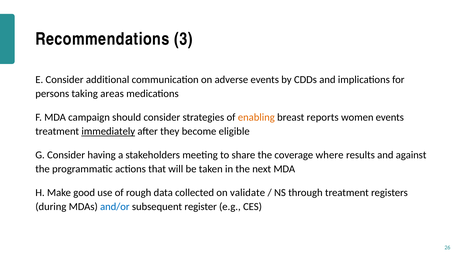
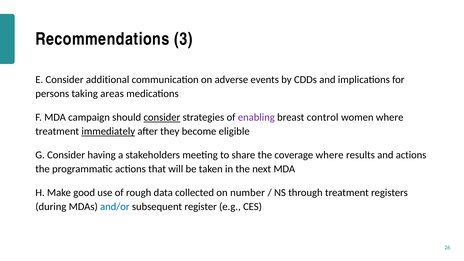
consider at (162, 117) underline: none -> present
enabling colour: orange -> purple
reports: reports -> control
women events: events -> where
and against: against -> actions
validate: validate -> number
